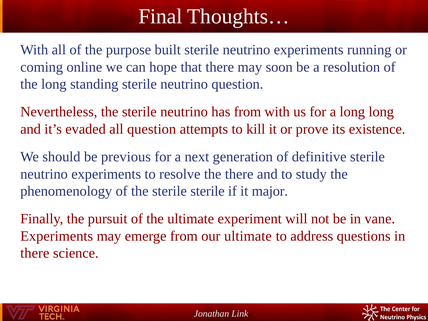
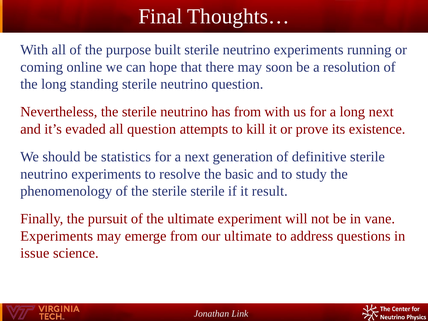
long long: long -> next
previous: previous -> statistics
the there: there -> basic
major: major -> result
there at (35, 253): there -> issue
